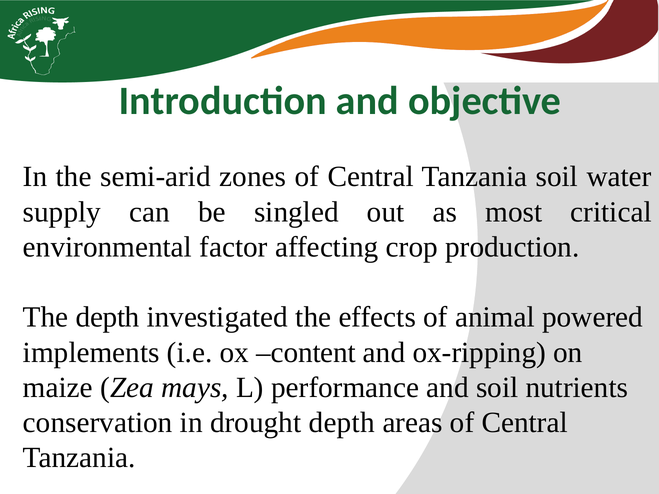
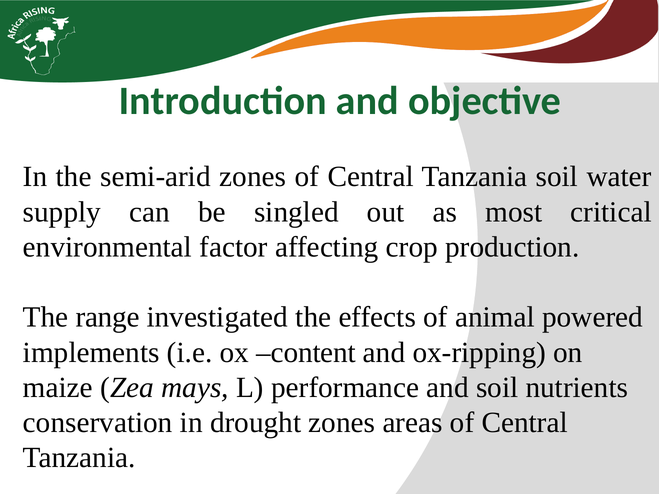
The depth: depth -> range
drought depth: depth -> zones
